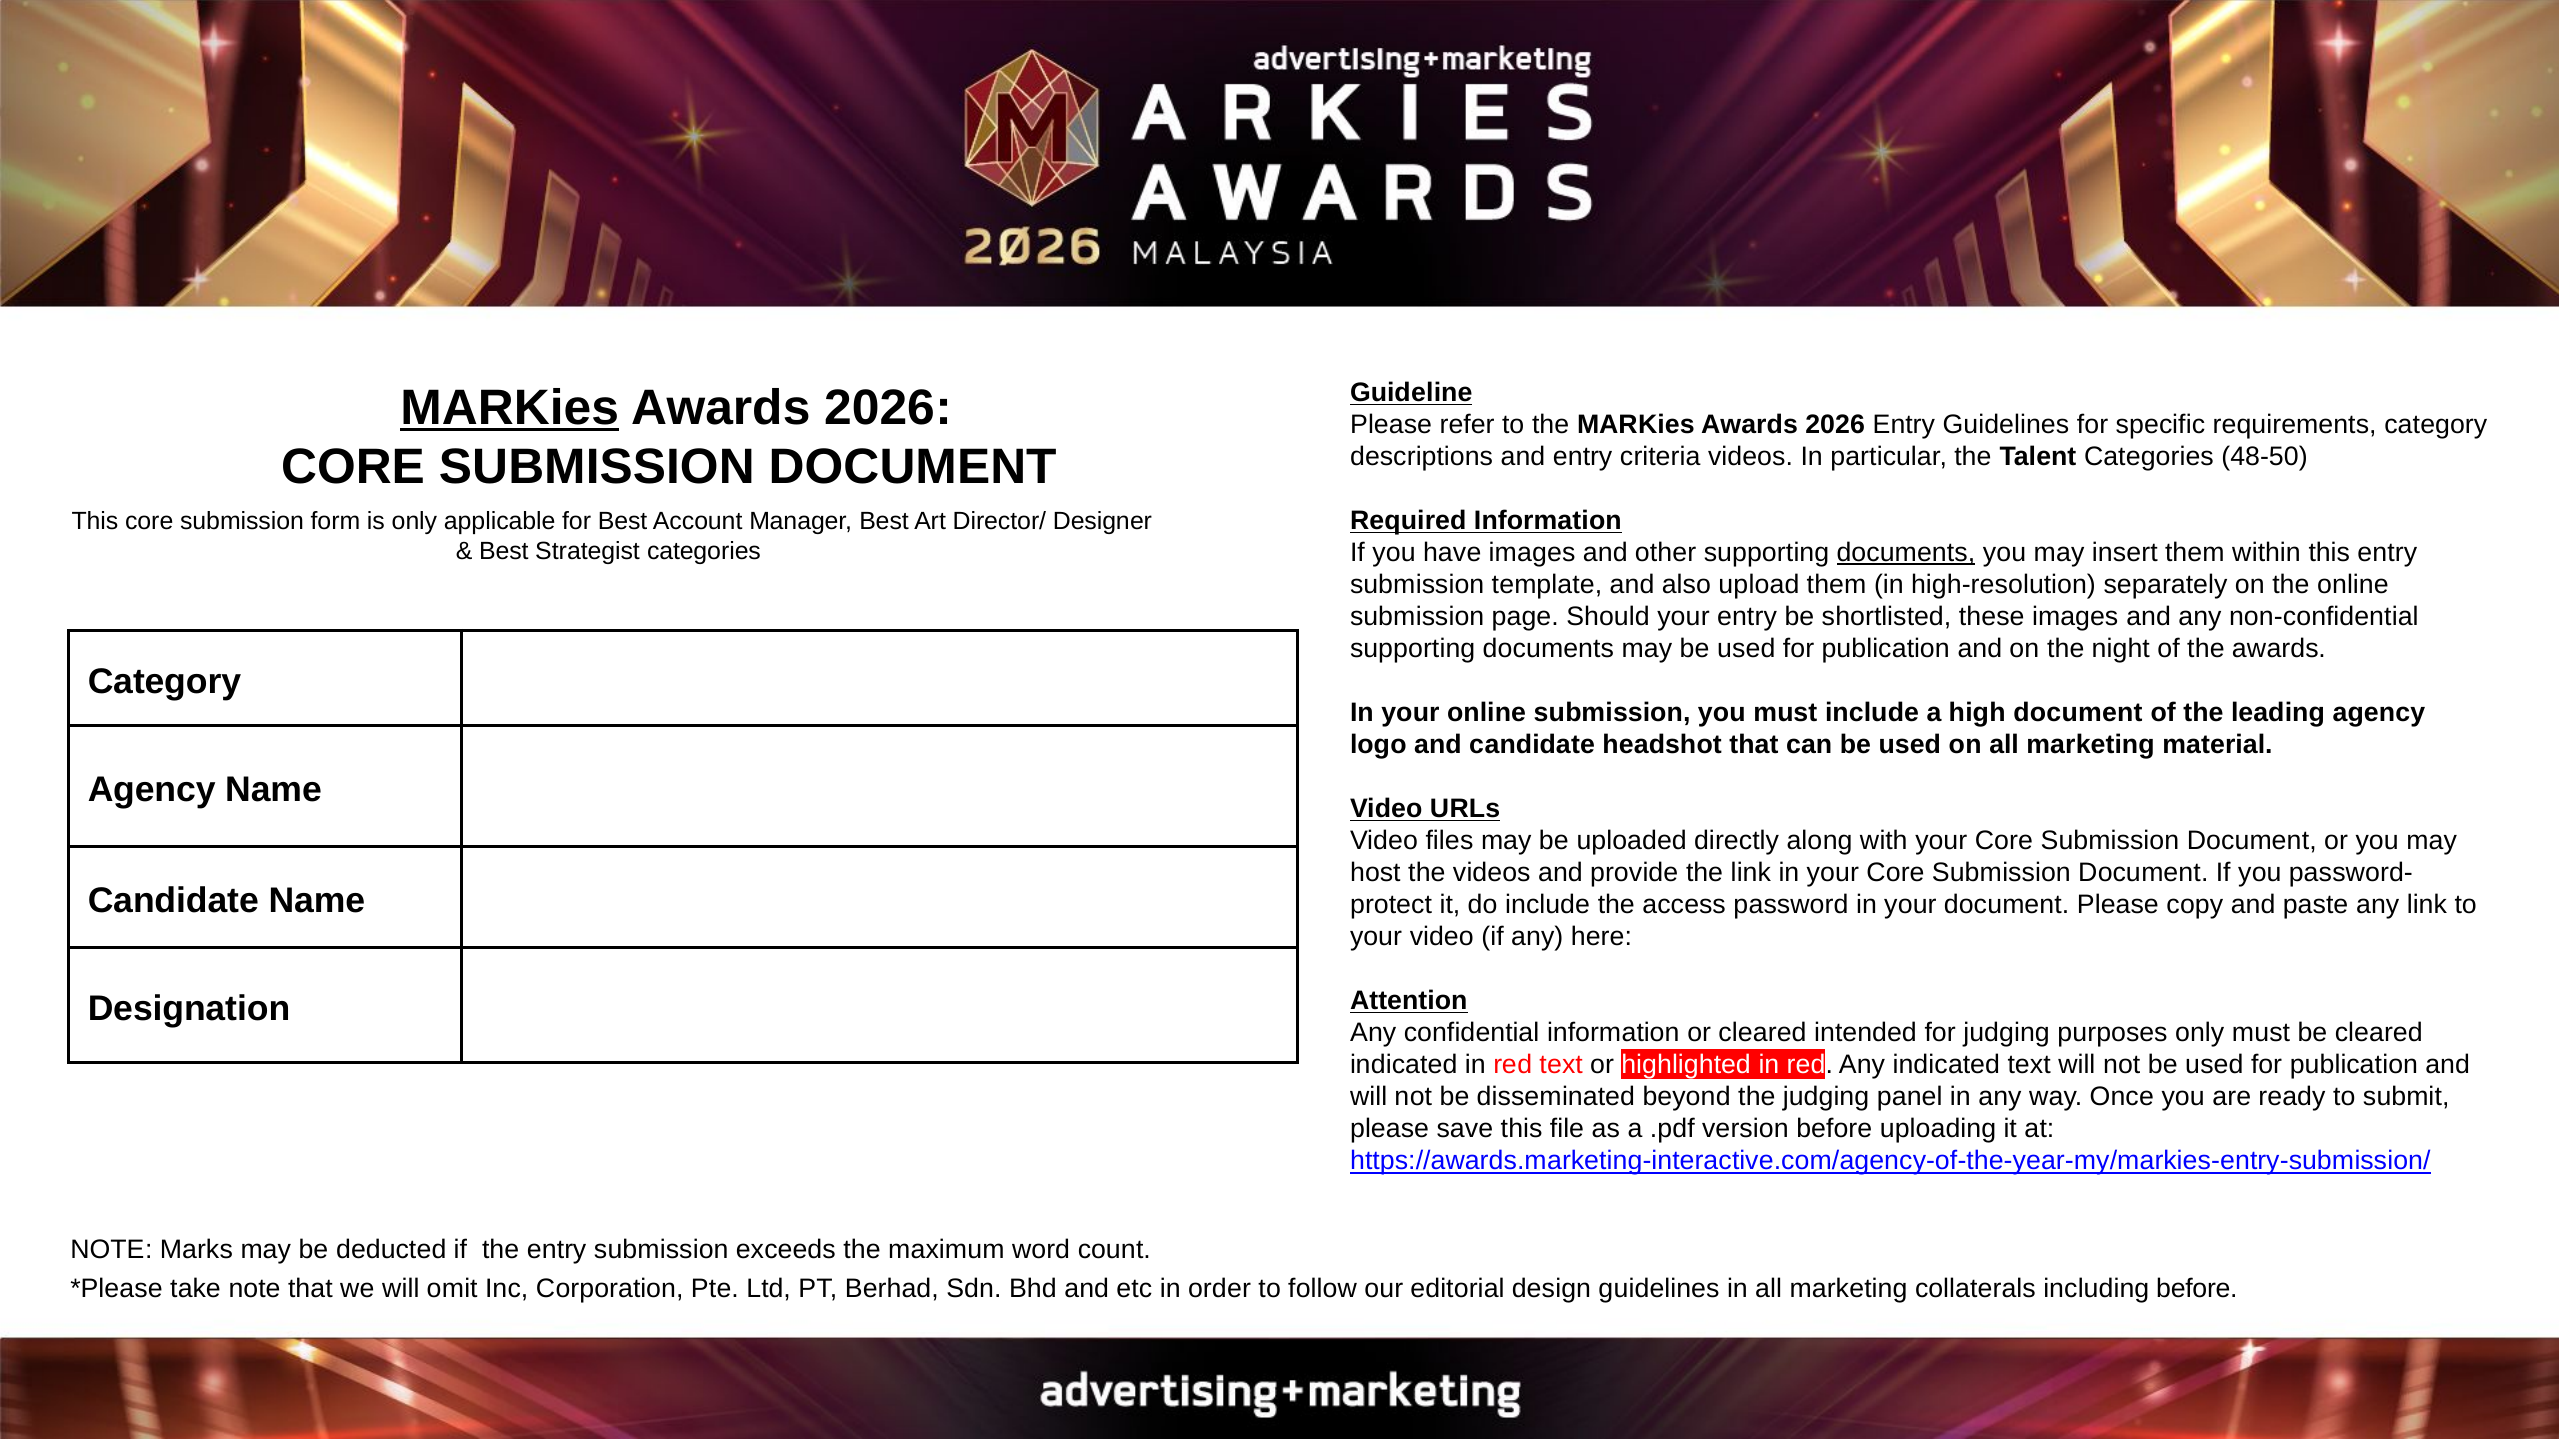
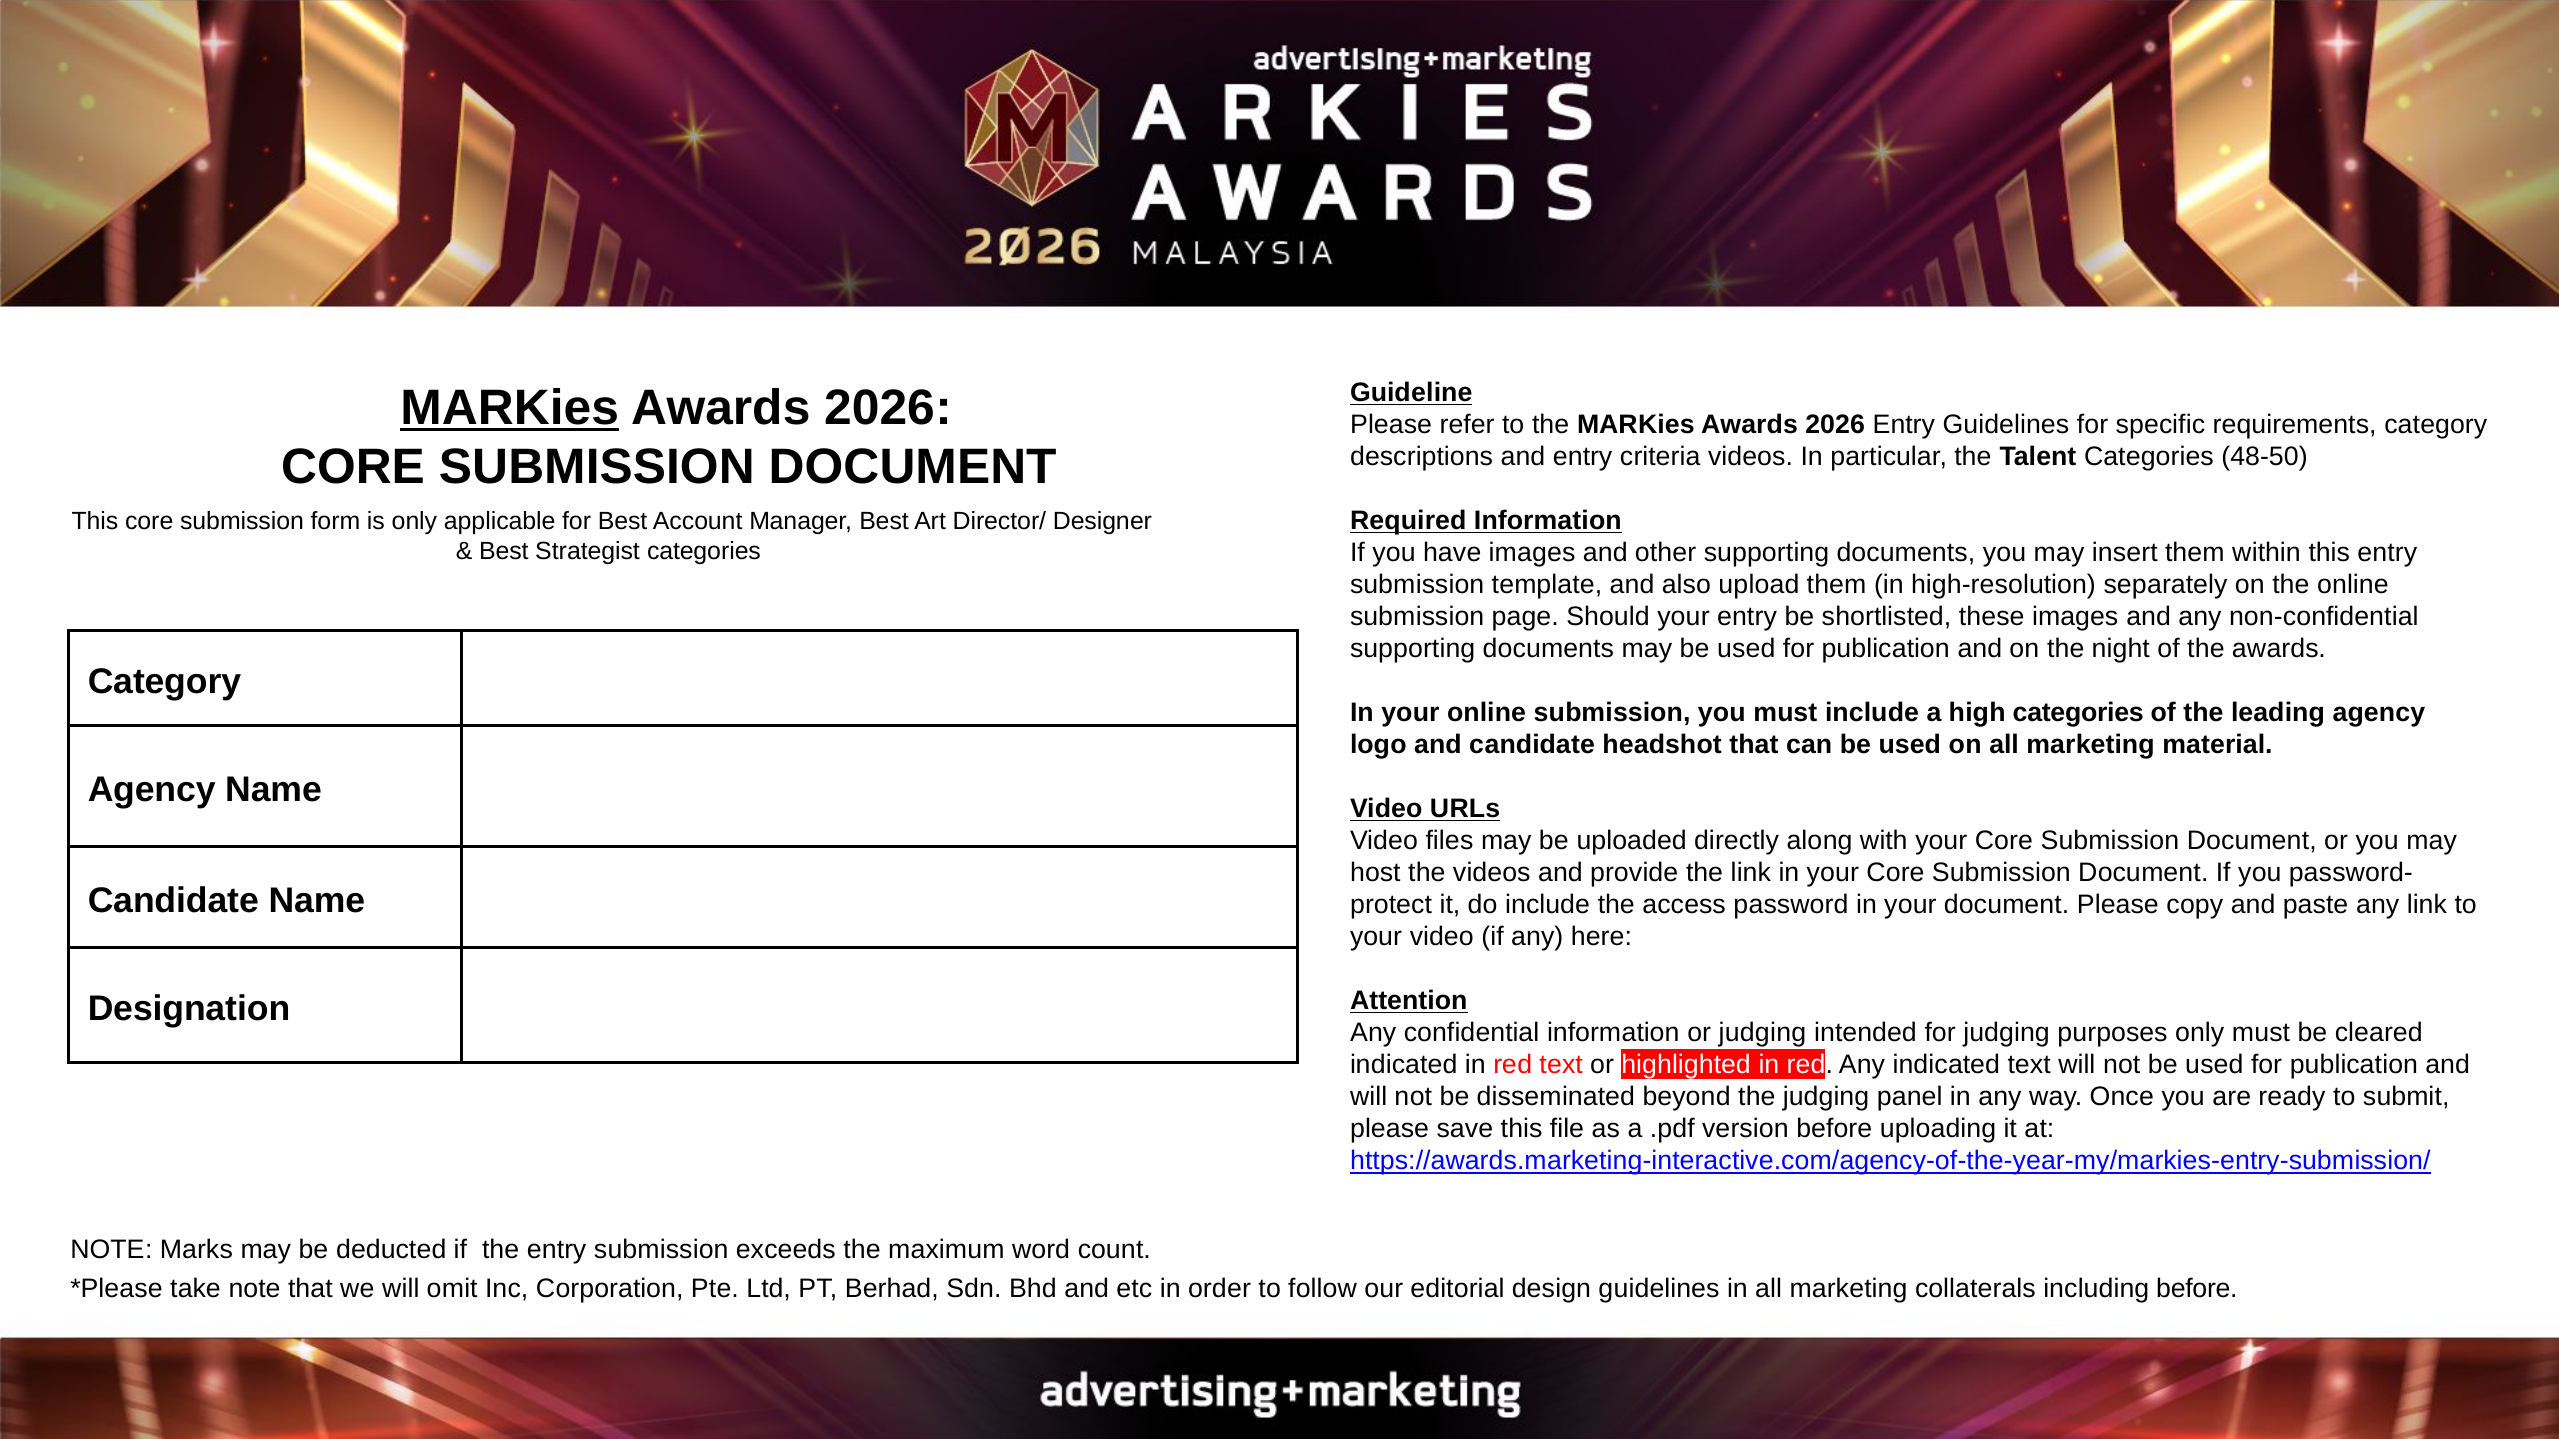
documents at (1906, 553) underline: present -> none
high document: document -> categories
or cleared: cleared -> judging
